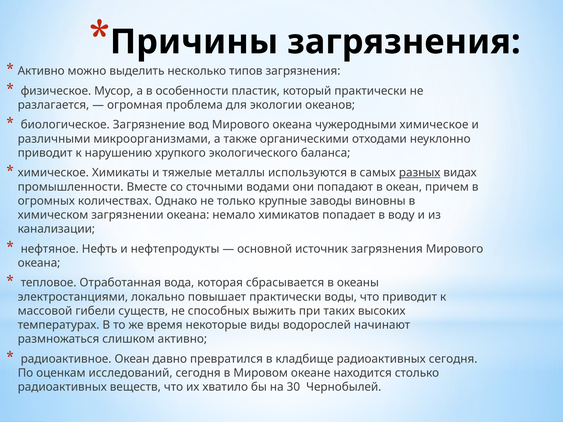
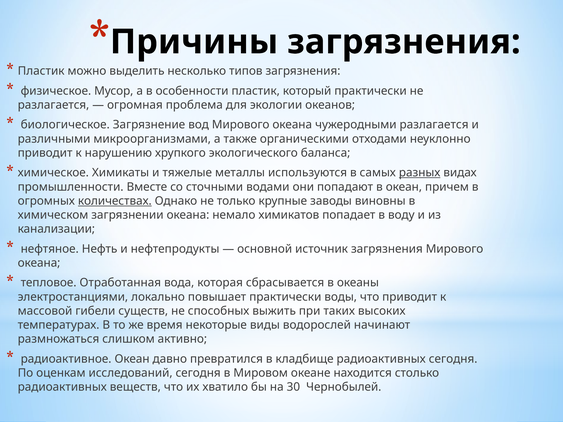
Активно at (41, 71): Активно -> Пластик
чужеродными химическое: химическое -> разлагается
количествах underline: none -> present
